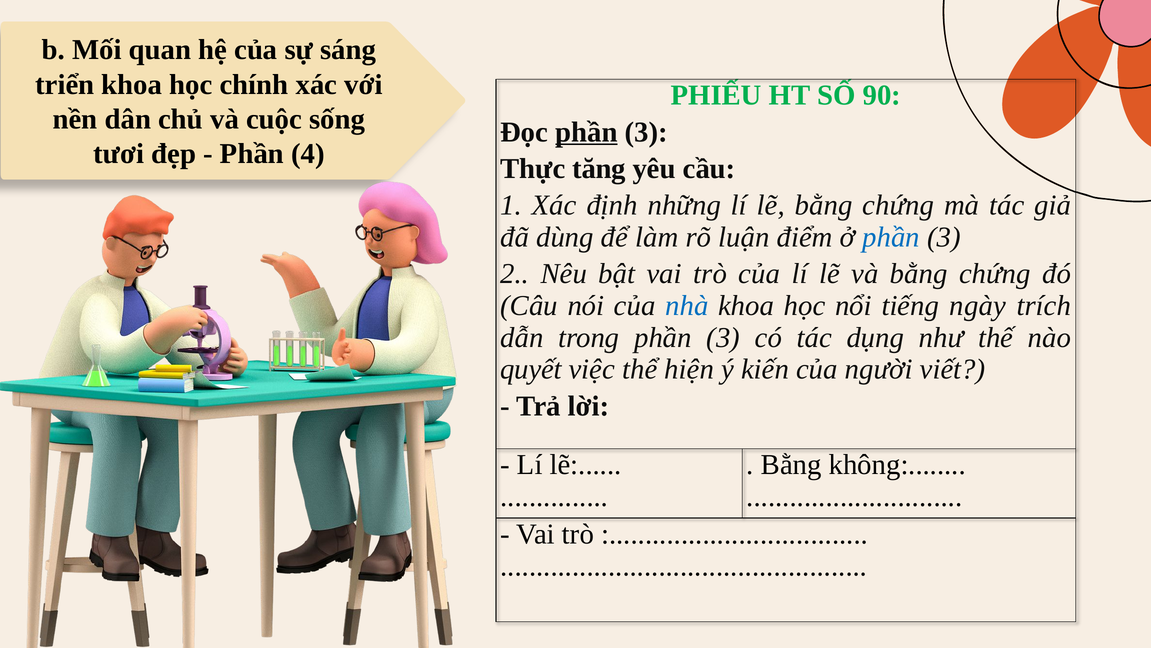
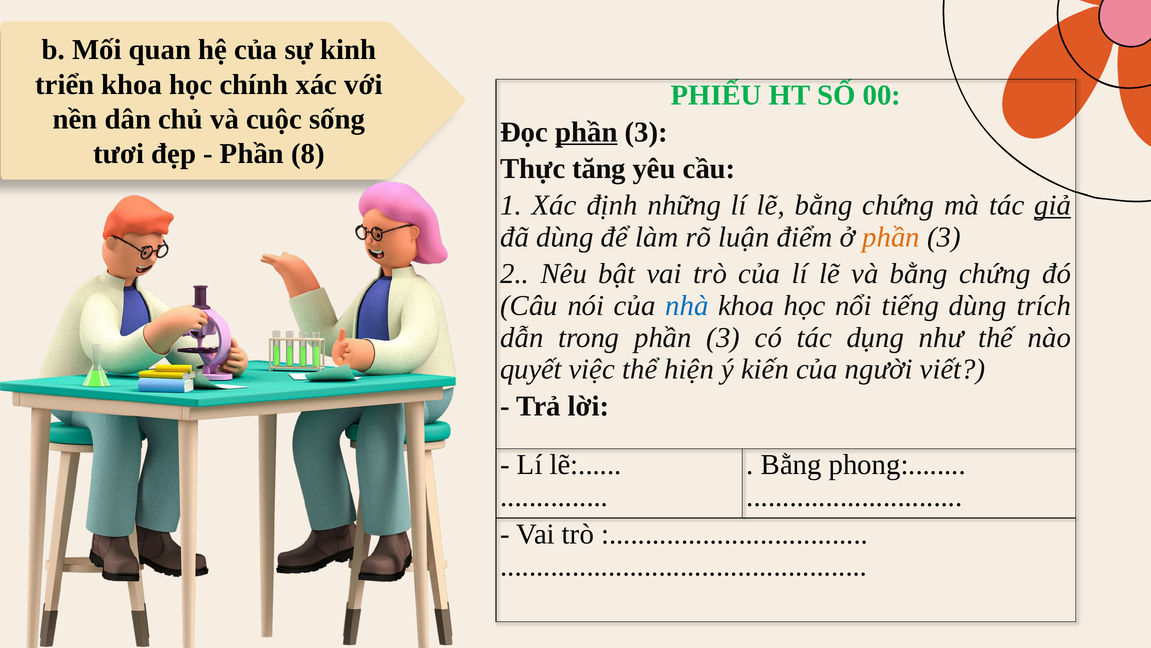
sáng: sáng -> kinh
90: 90 -> 00
4: 4 -> 8
giả underline: none -> present
phần at (891, 237) colour: blue -> orange
tiếng ngày: ngày -> dùng
không: không -> phong
